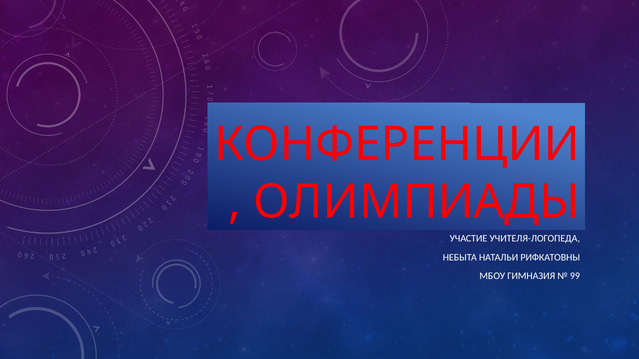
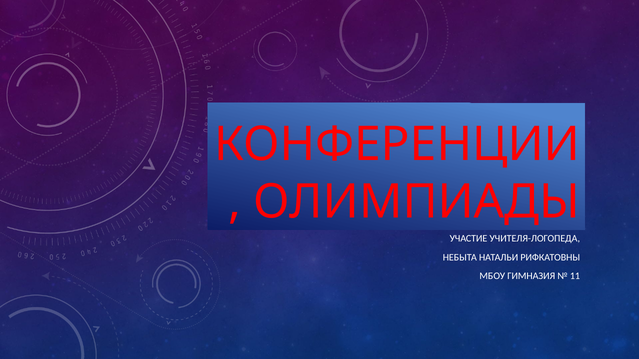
99: 99 -> 11
